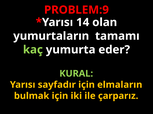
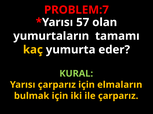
PROBLEM:9: PROBLEM:9 -> PROBLEM:7
14: 14 -> 57
kaç colour: light green -> yellow
Yarısı sayfadır: sayfadır -> çarparız
